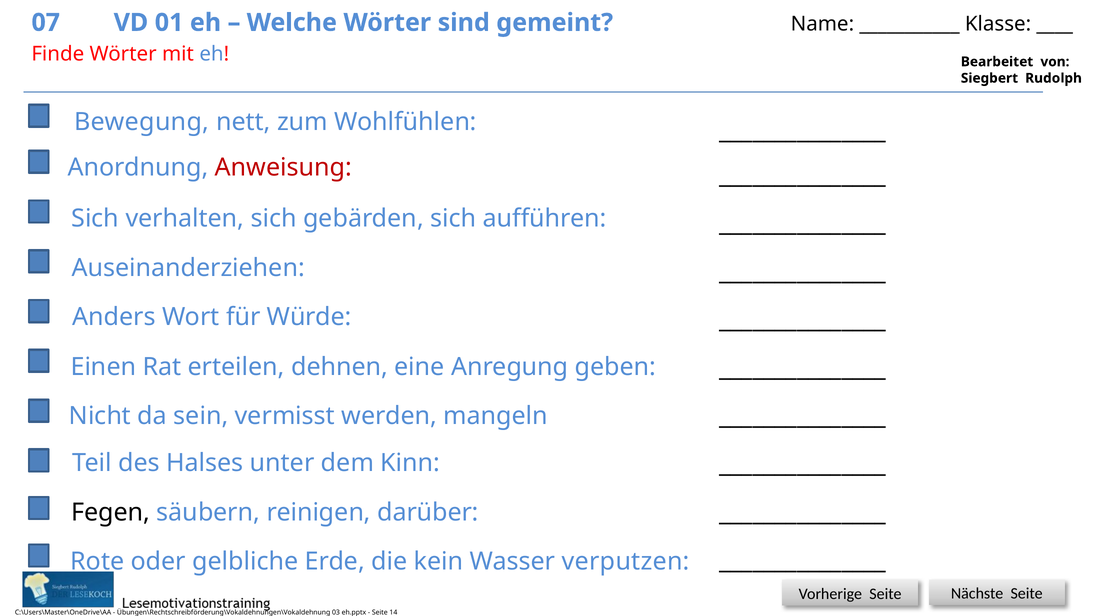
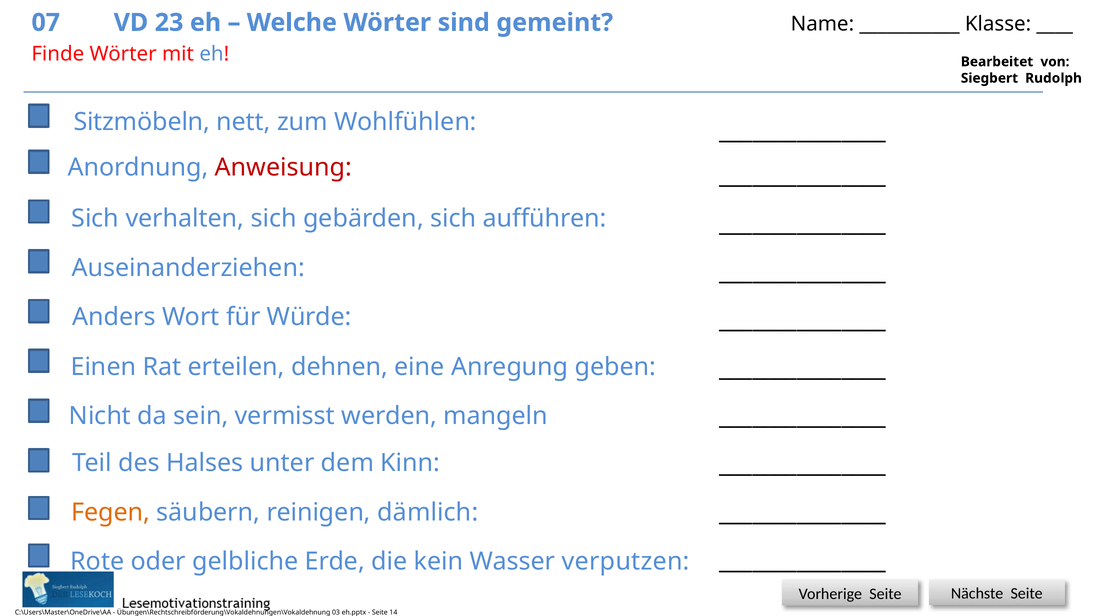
01: 01 -> 23
Bewegung: Bewegung -> Sitzmöbeln
Fegen colour: black -> orange
darüber: darüber -> dämlich
